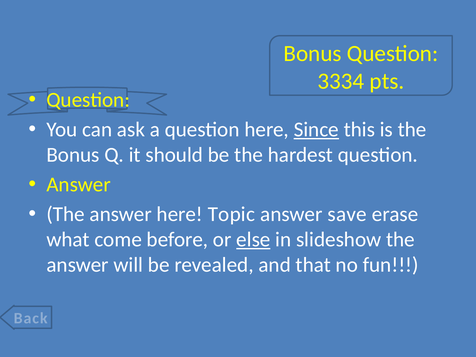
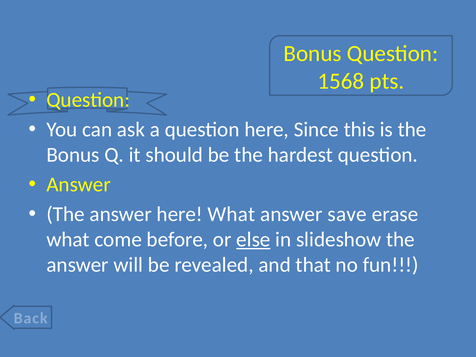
3334: 3334 -> 1568
Since underline: present -> none
here Topic: Topic -> What
